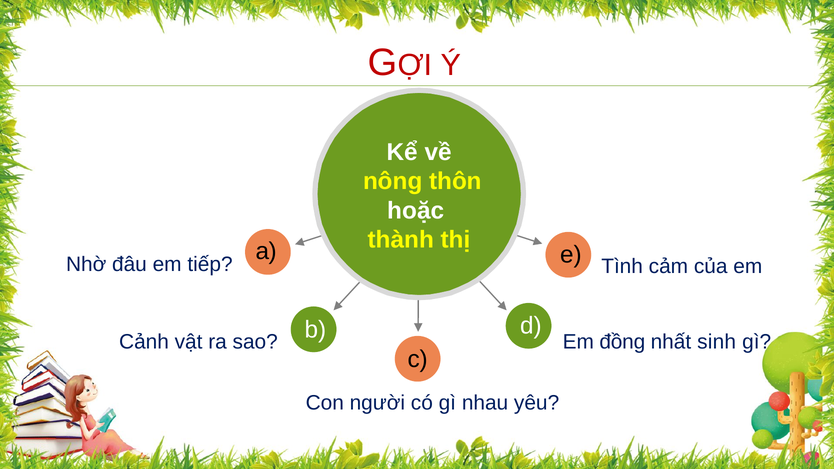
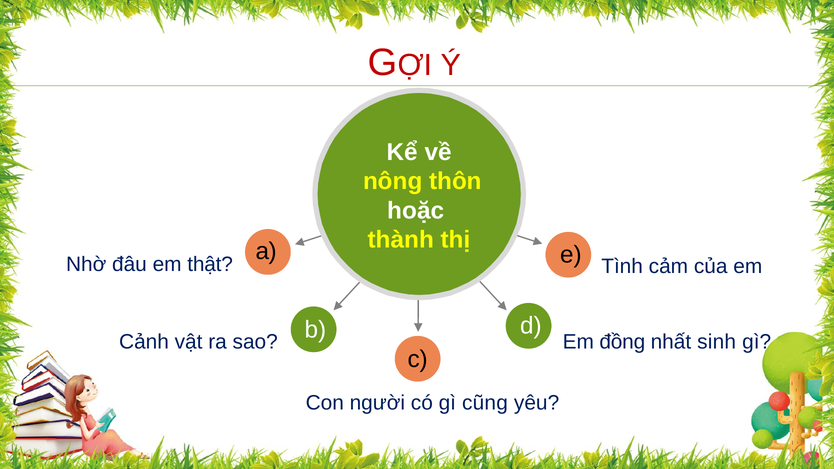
tiếp: tiếp -> thật
nhau: nhau -> cũng
